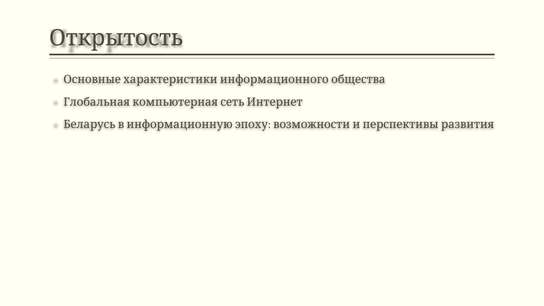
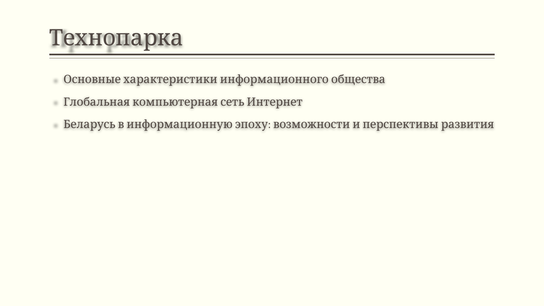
Открытость: Открытость -> Технопарка
